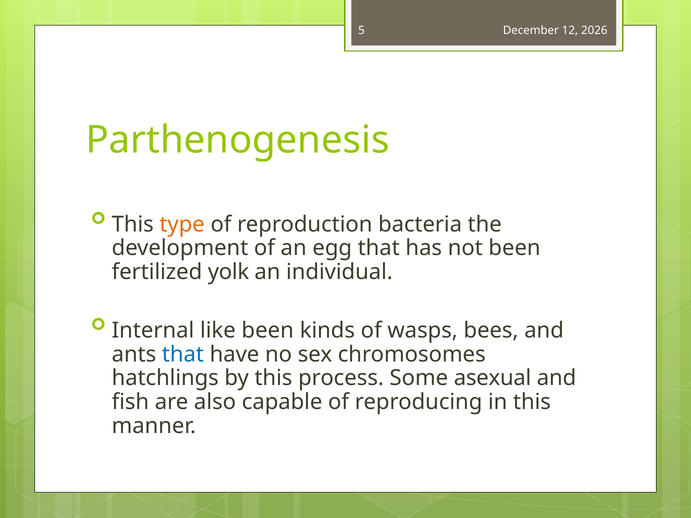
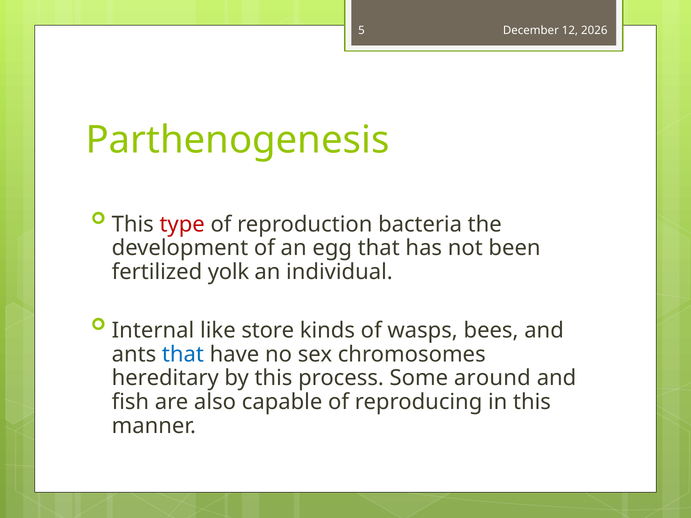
type colour: orange -> red
like been: been -> store
hatchlings: hatchlings -> hereditary
asexual: asexual -> around
